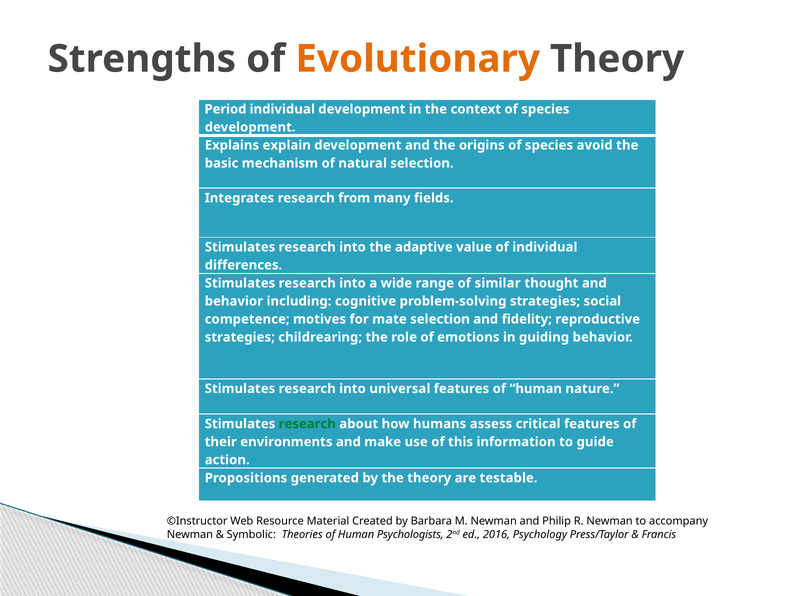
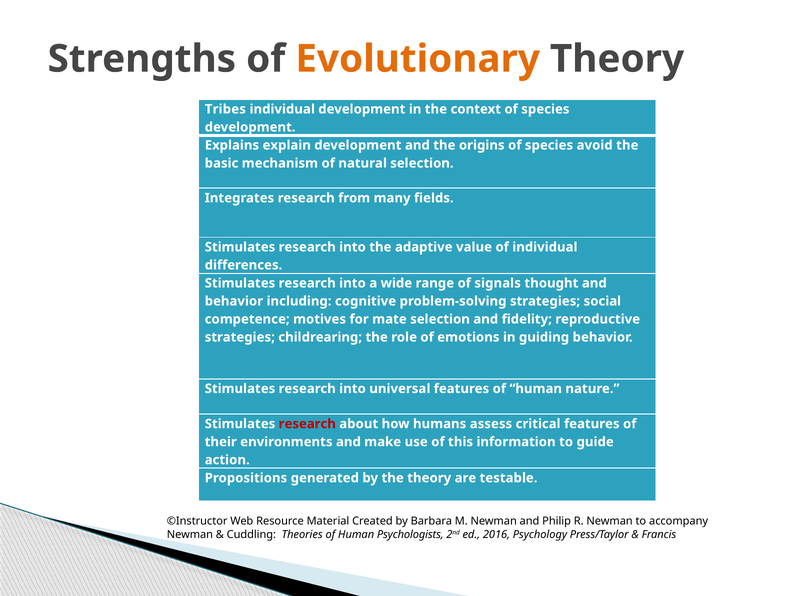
Period: Period -> Tribes
similar: similar -> signals
research at (307, 424) colour: green -> red
Symbolic: Symbolic -> Cuddling
